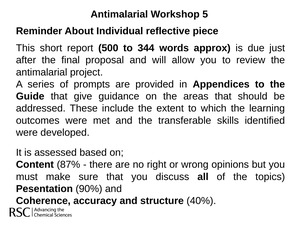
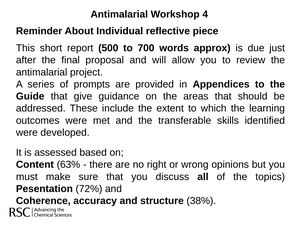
5: 5 -> 4
344: 344 -> 700
87%: 87% -> 63%
90%: 90% -> 72%
40%: 40% -> 38%
